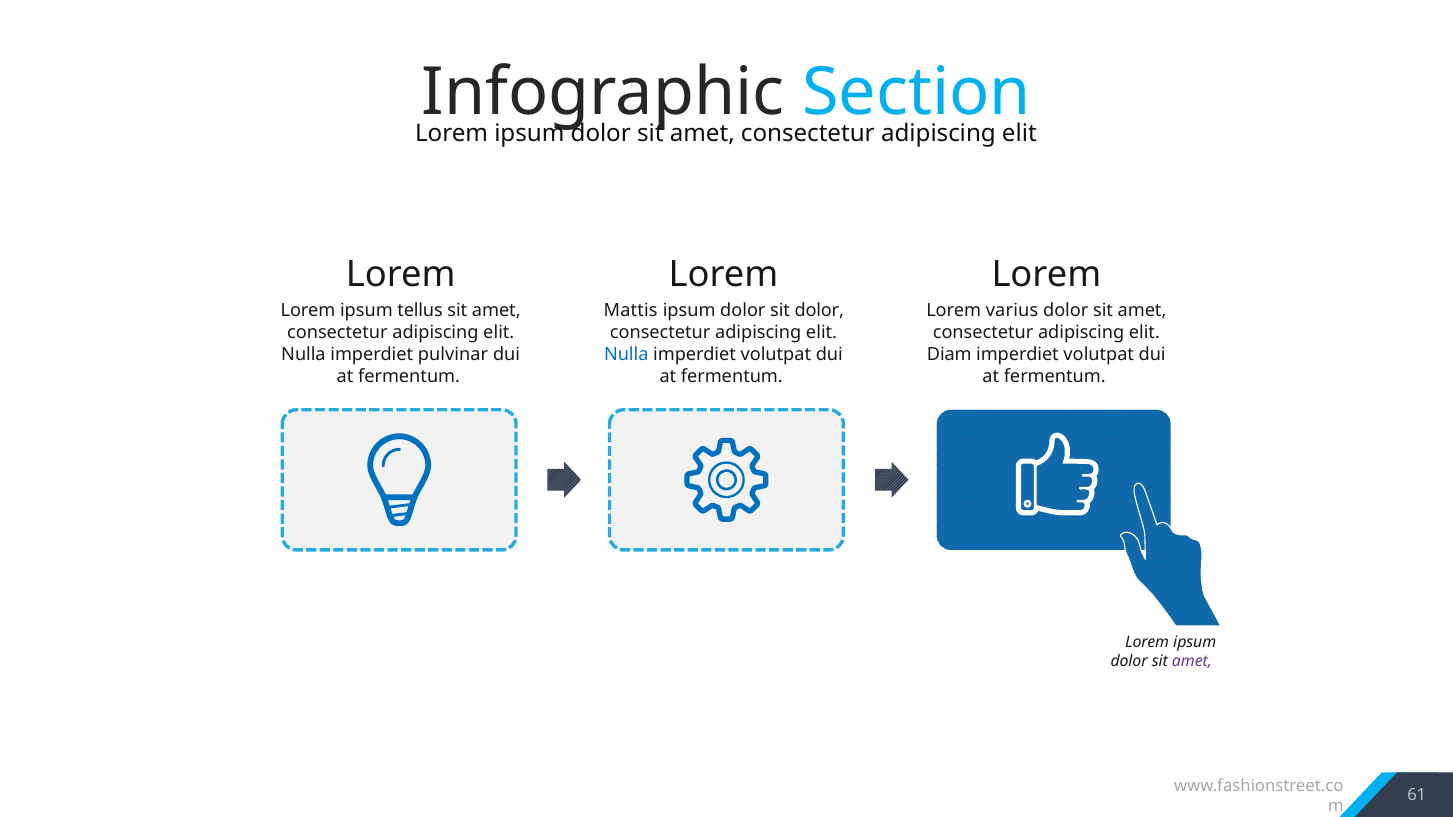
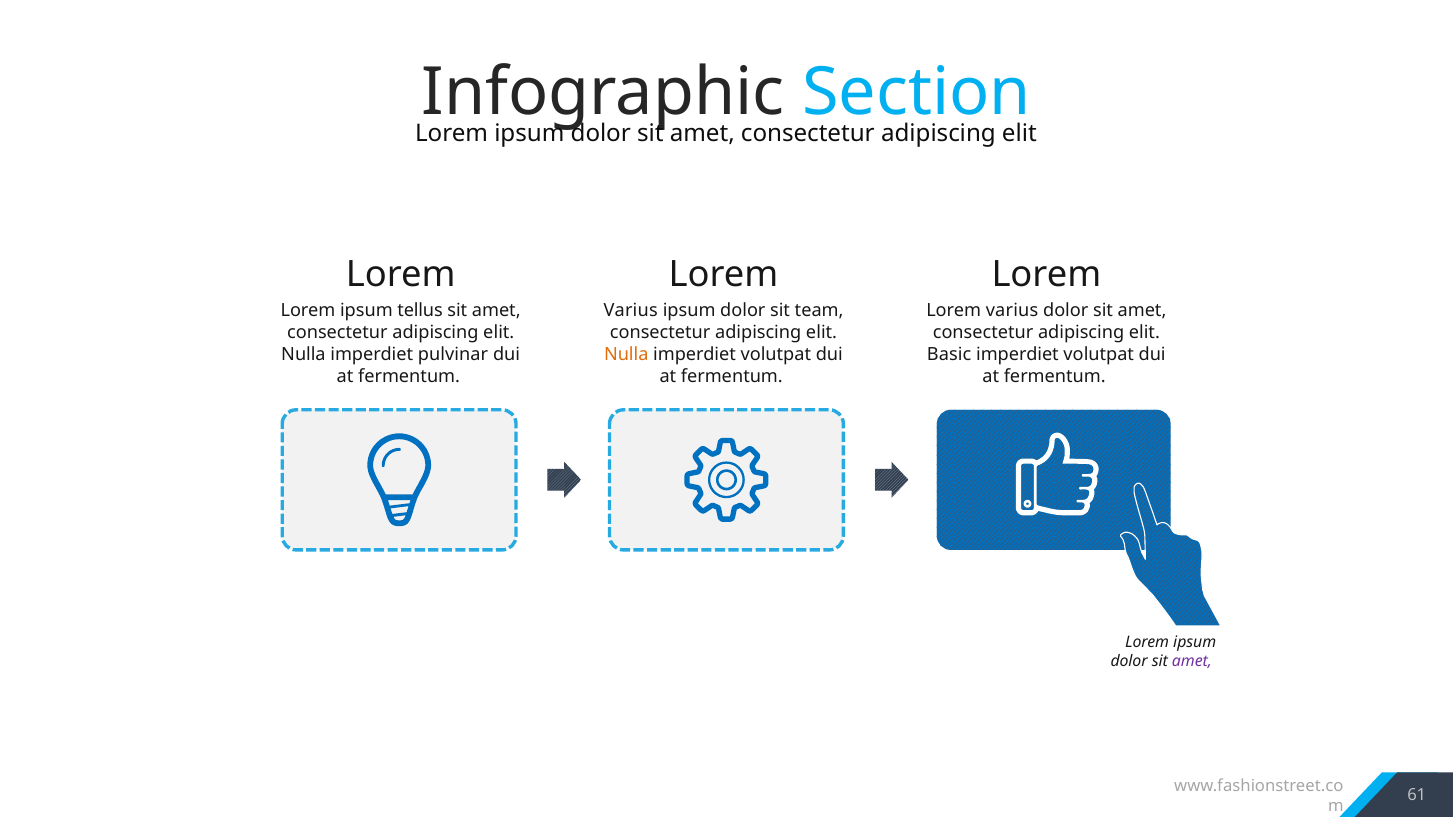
Mattis at (631, 311): Mattis -> Varius
sit dolor: dolor -> team
Nulla at (626, 355) colour: blue -> orange
Diam: Diam -> Basic
